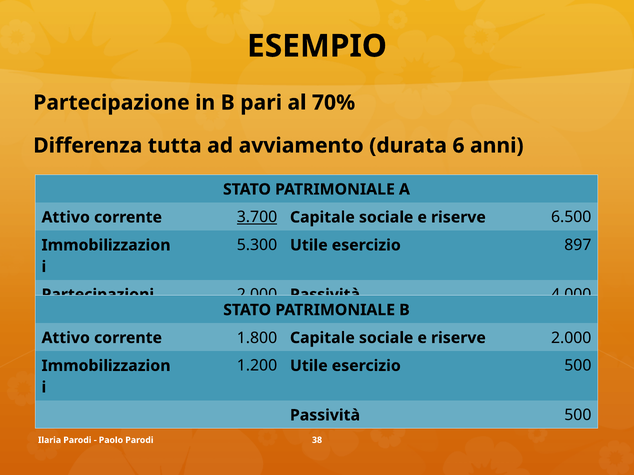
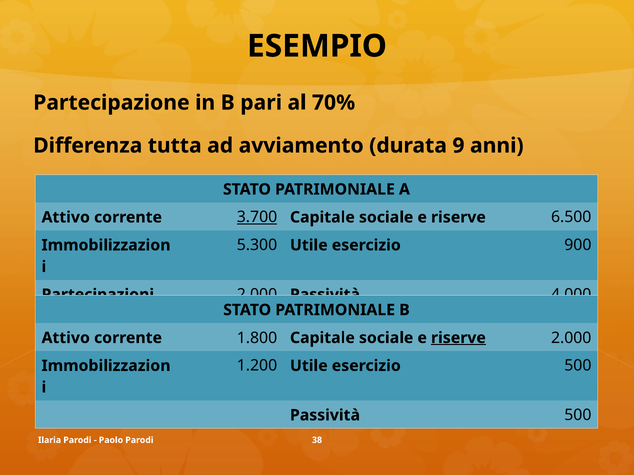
6: 6 -> 9
897: 897 -> 900
riserve at (458, 338) underline: none -> present
